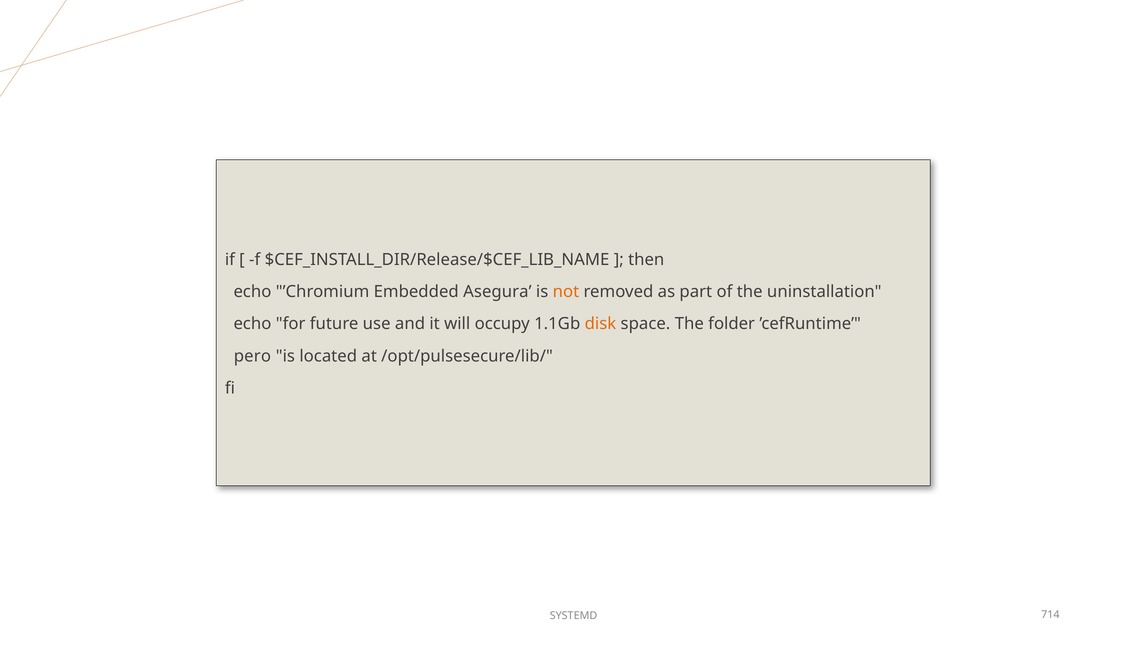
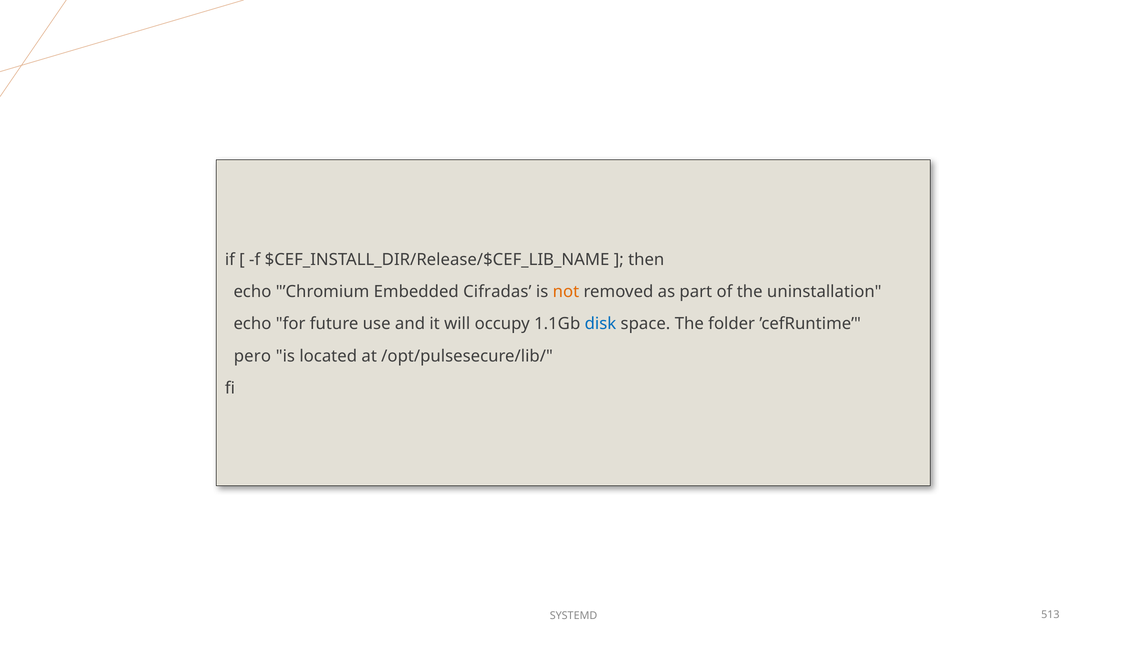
Asegura: Asegura -> Cifradas
disk colour: orange -> blue
714: 714 -> 513
